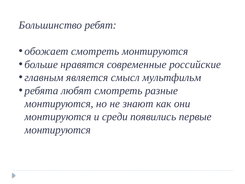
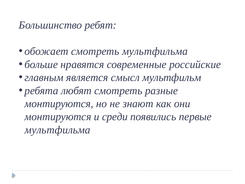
смотреть монтируются: монтируются -> мультфильма
монтируются at (58, 130): монтируются -> мультфильма
